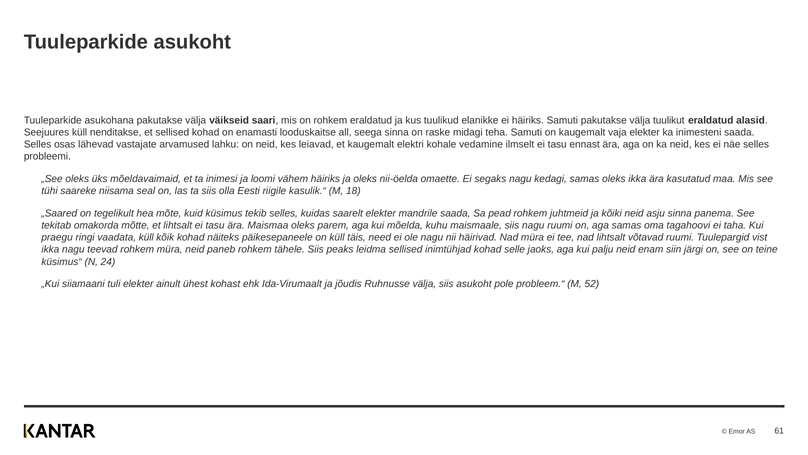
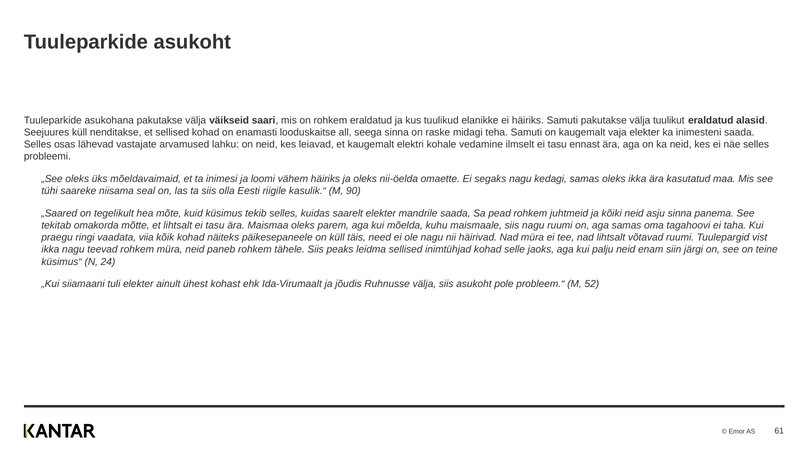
18: 18 -> 90
vaadata küll: küll -> viia
